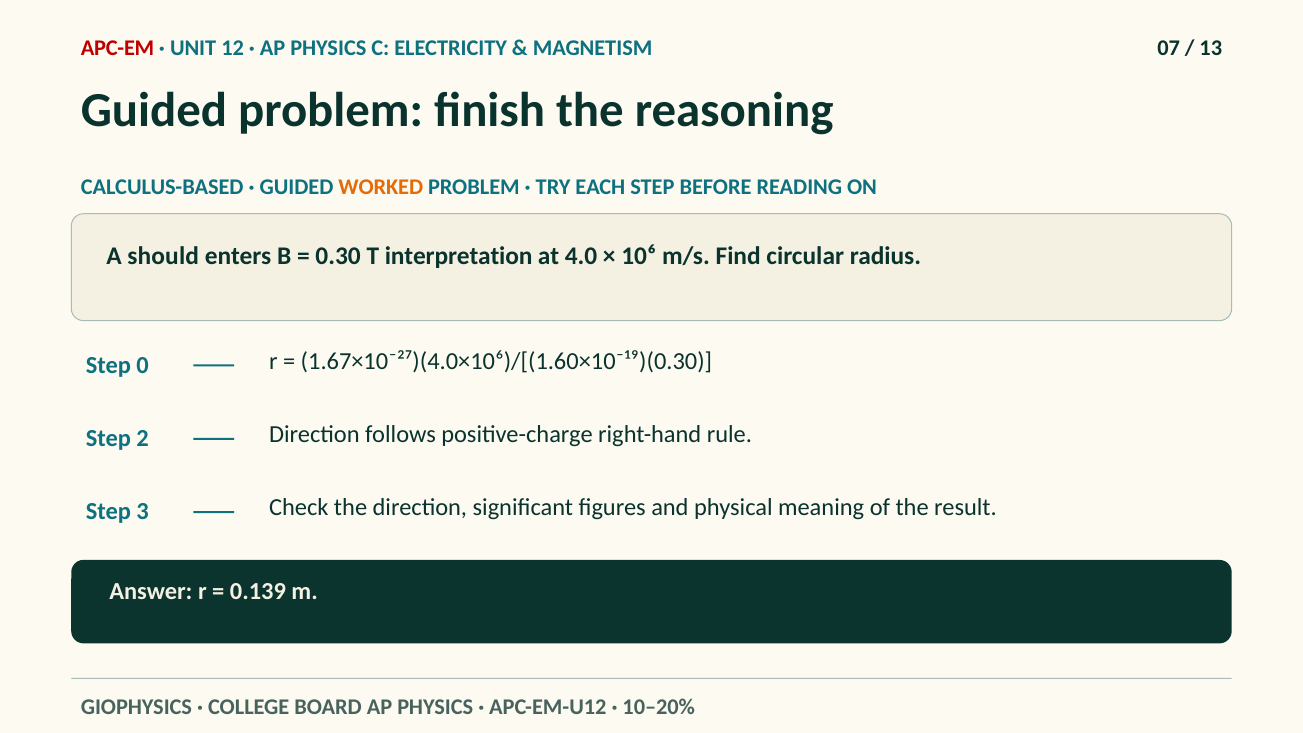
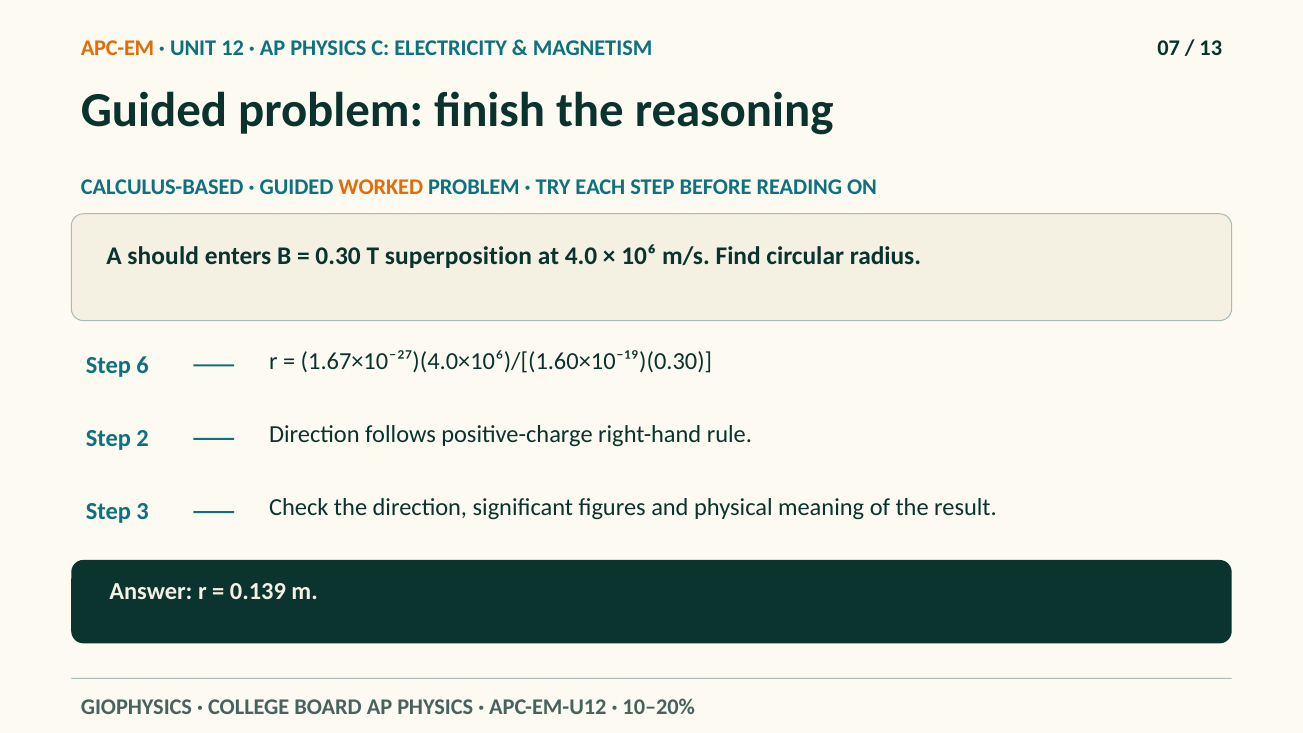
APC-EM colour: red -> orange
interpretation: interpretation -> superposition
0: 0 -> 6
